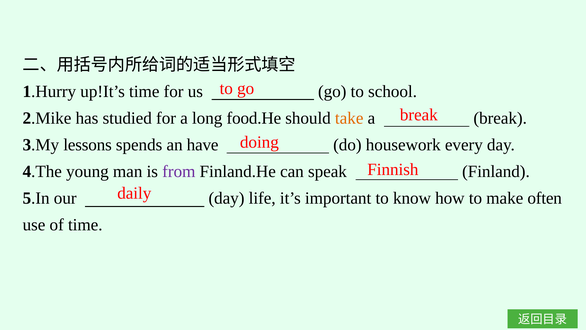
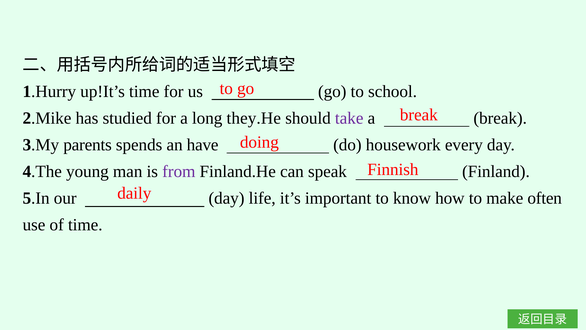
food.He: food.He -> they.He
take colour: orange -> purple
lessons: lessons -> parents
